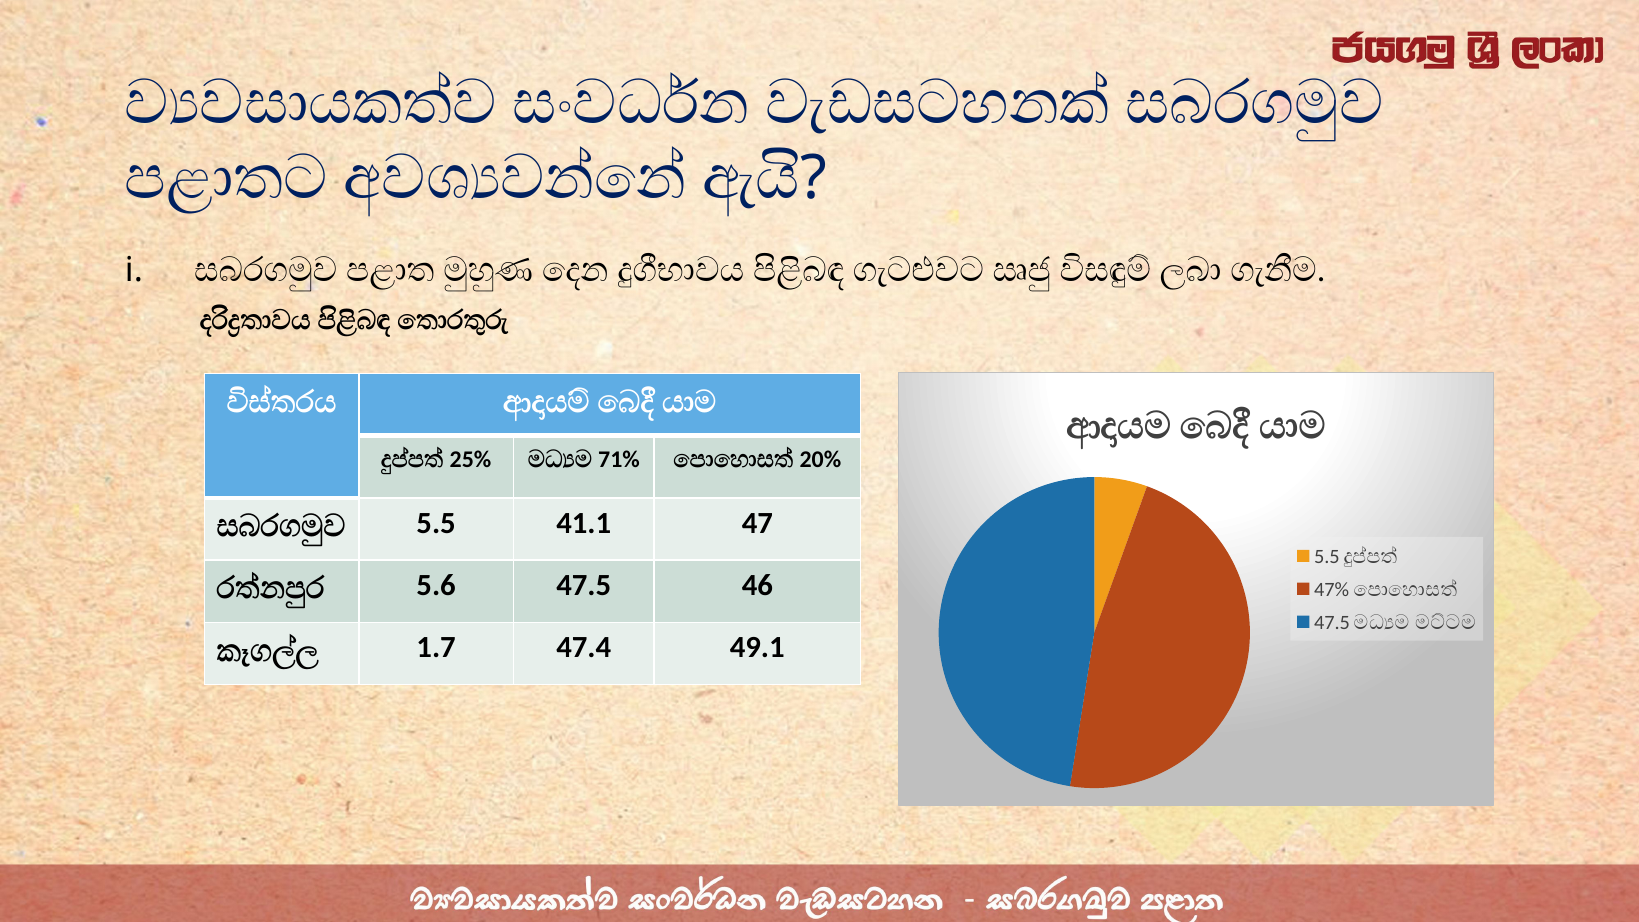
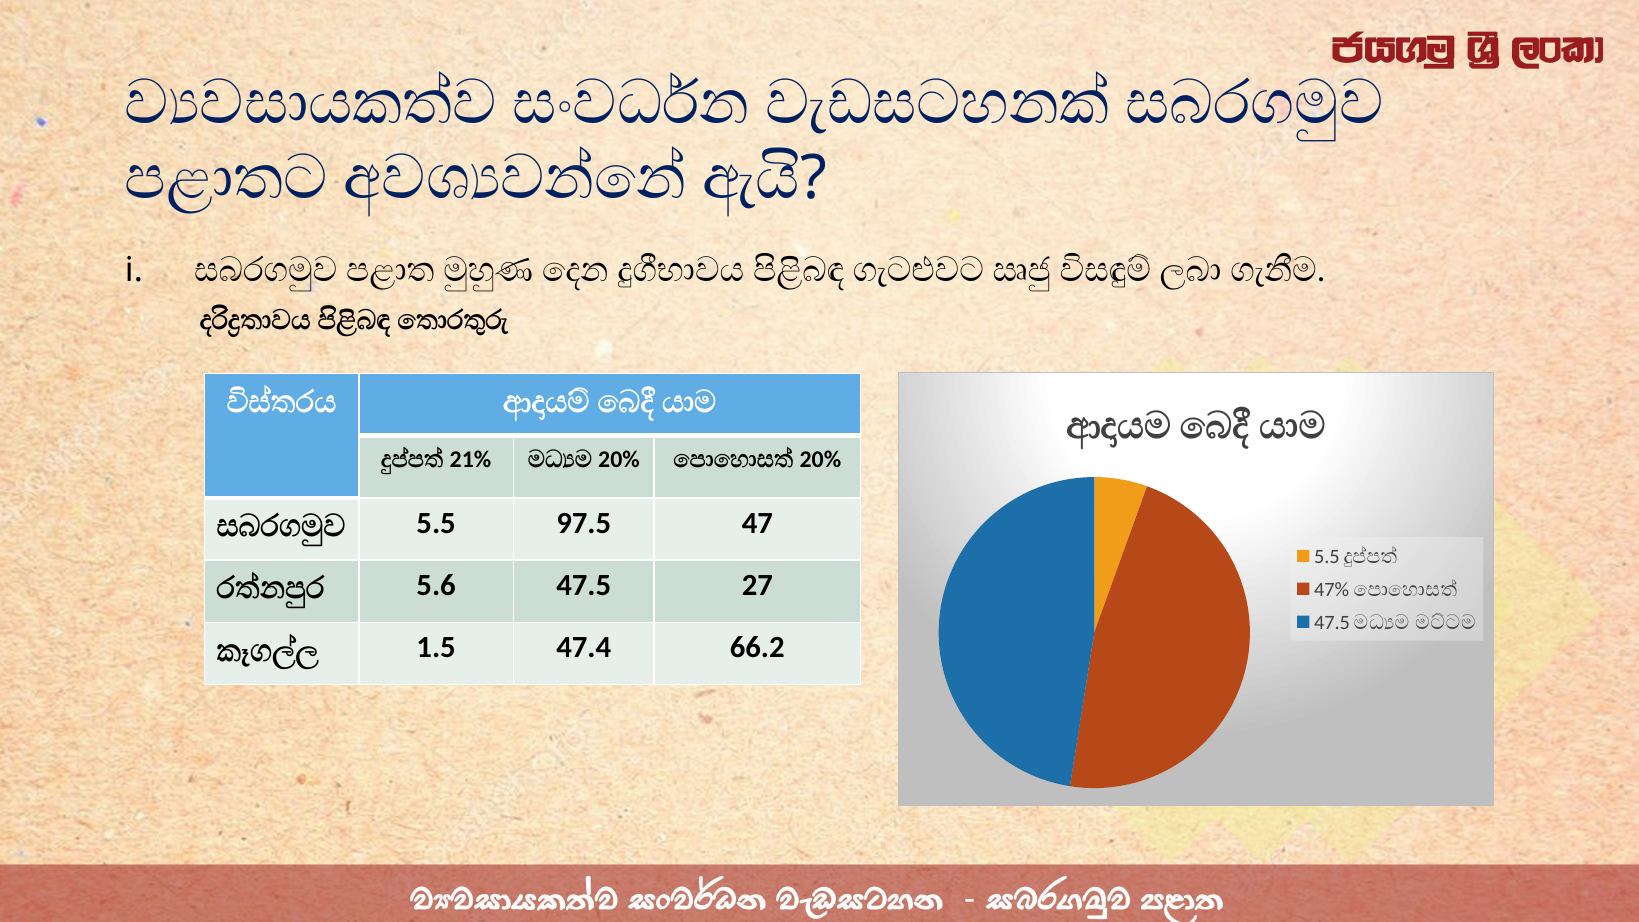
25%: 25% -> 21%
71% at (619, 459): 71% -> 20%
41.1: 41.1 -> 97.5
46: 46 -> 27
1.7: 1.7 -> 1.5
49.1: 49.1 -> 66.2
